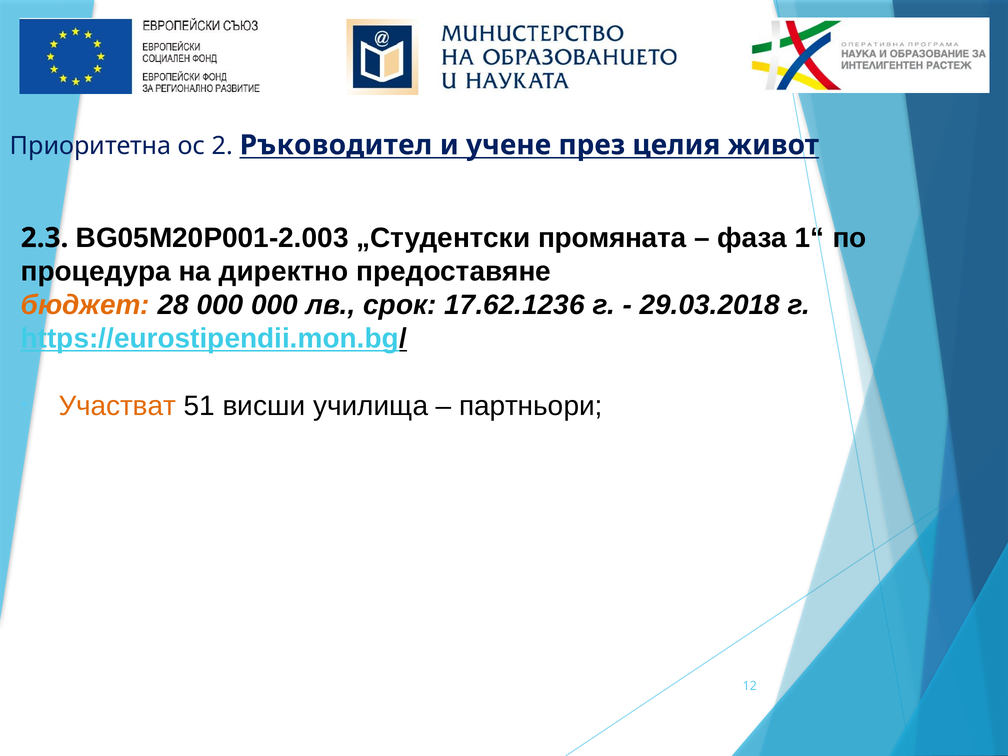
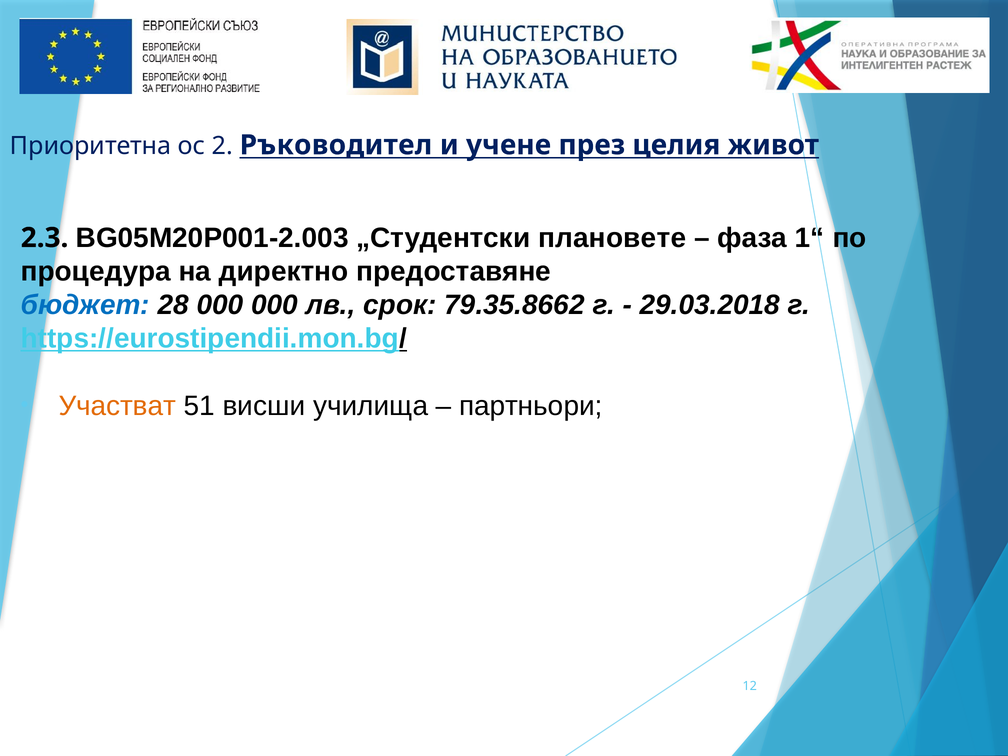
промяната: промяната -> плановете
бюджет colour: orange -> blue
17.62.1236: 17.62.1236 -> 79.35.8662
